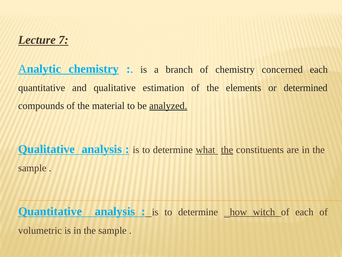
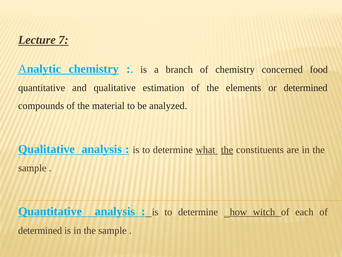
concerned each: each -> food
analyzed underline: present -> none
volumetric at (40, 230): volumetric -> determined
